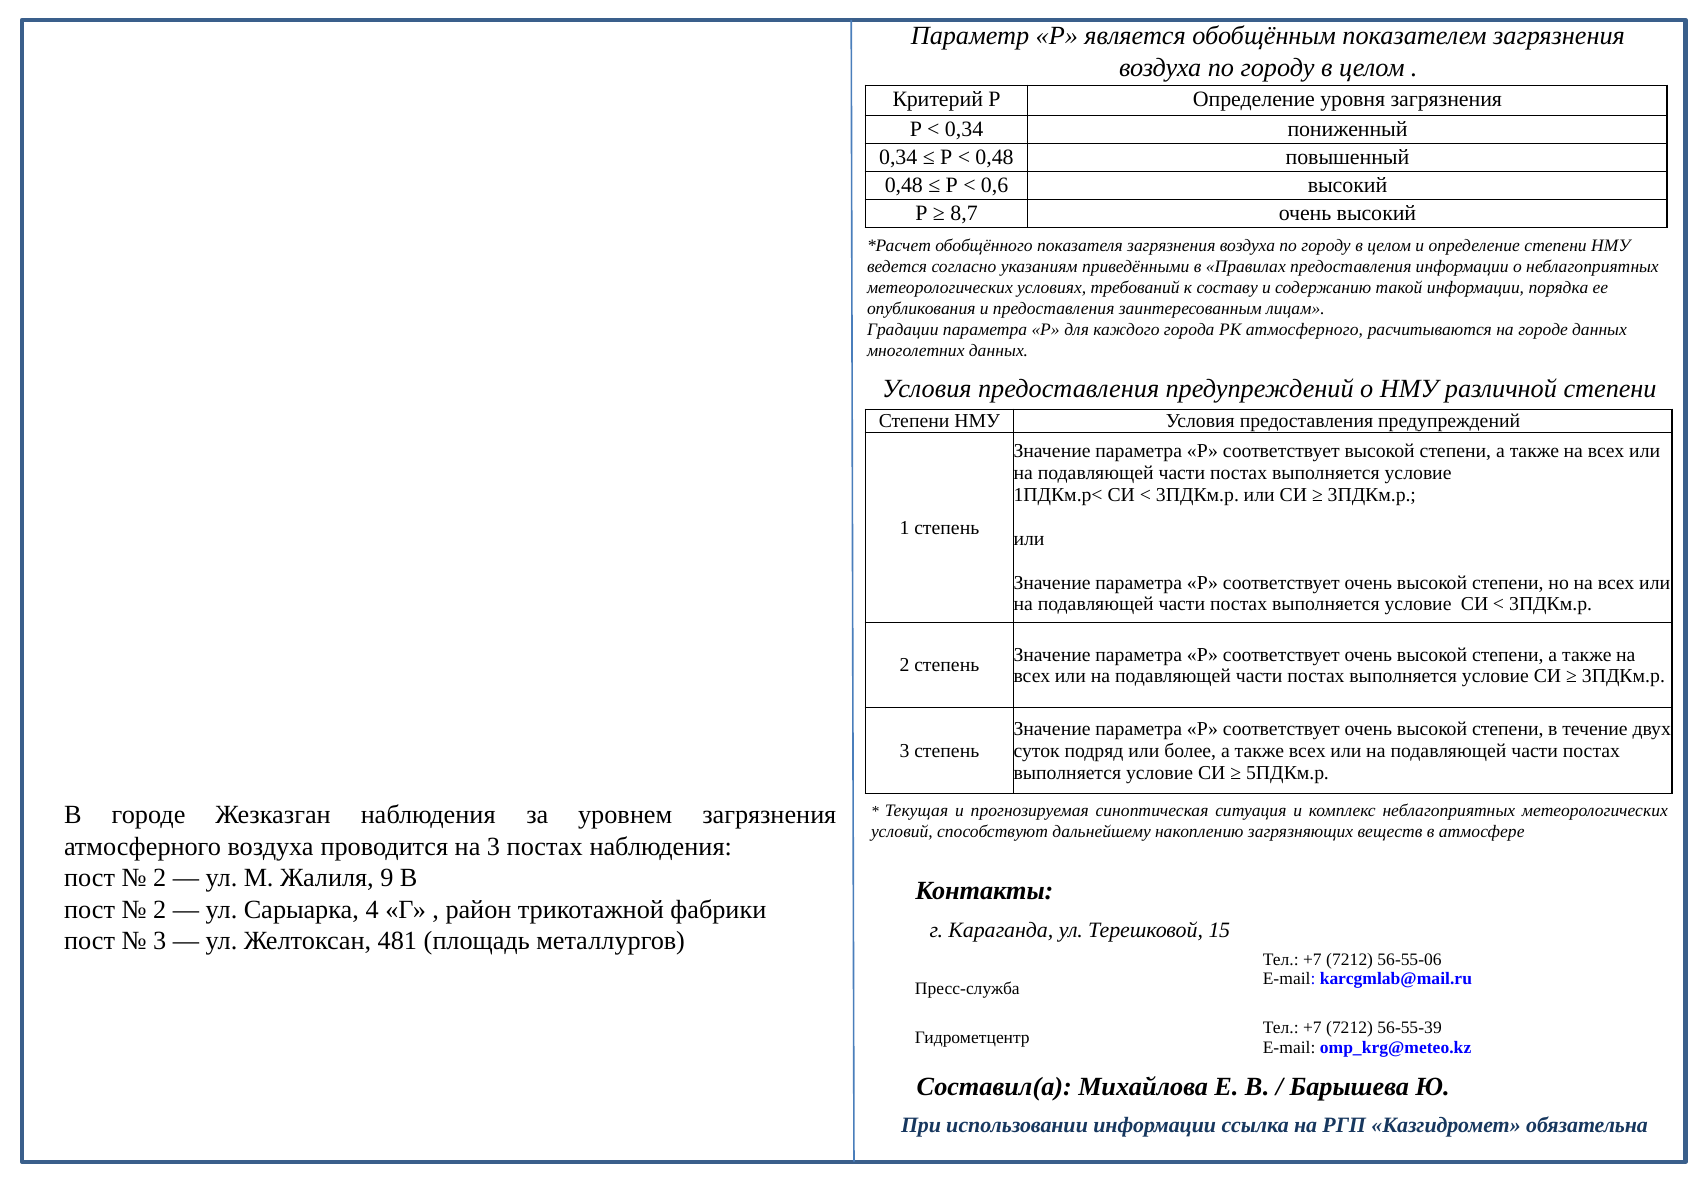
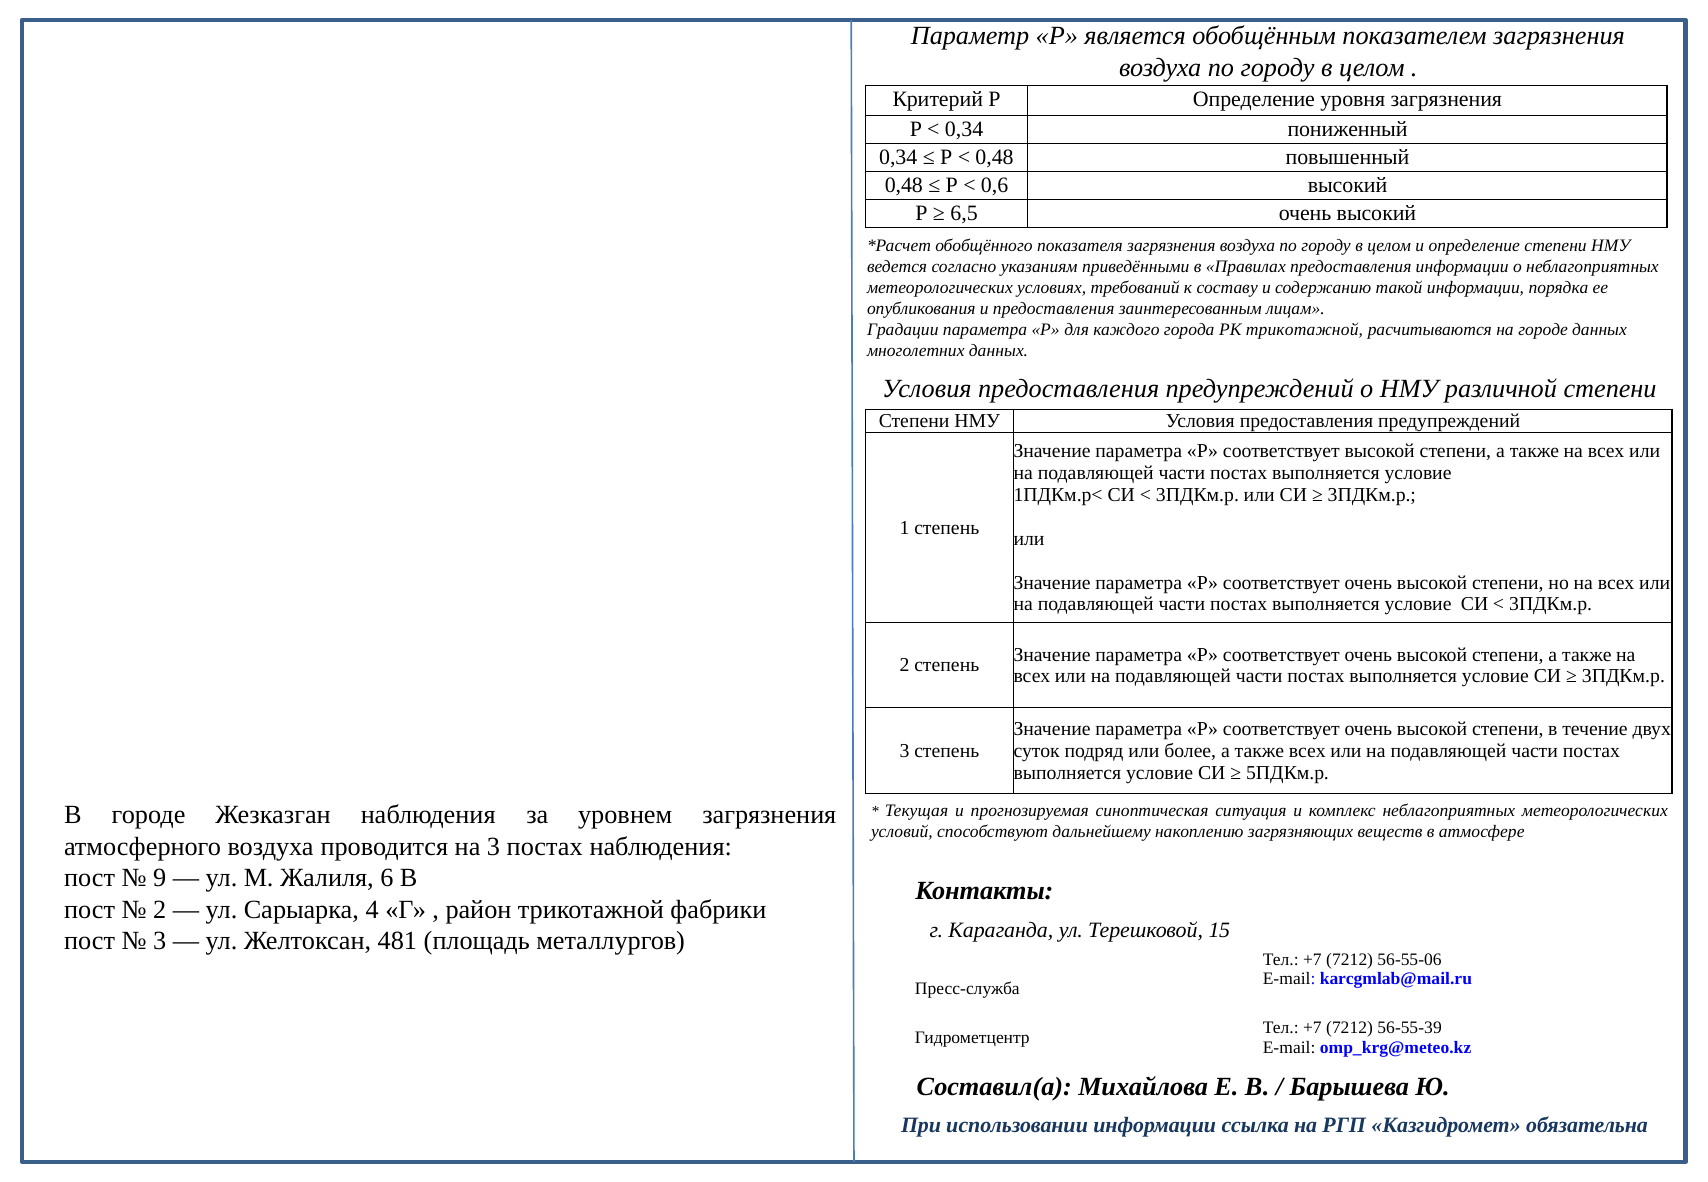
8,7: 8,7 -> 6,5
РК атмосферного: атмосферного -> трикотажной
2 at (160, 878): 2 -> 9
9: 9 -> 6
